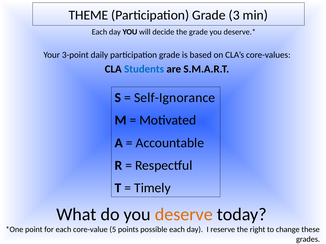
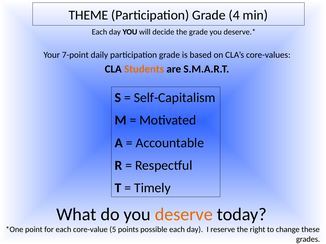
3: 3 -> 4
3-point: 3-point -> 7-point
Students colour: blue -> orange
Self-Ignorance: Self-Ignorance -> Self-Capitalism
